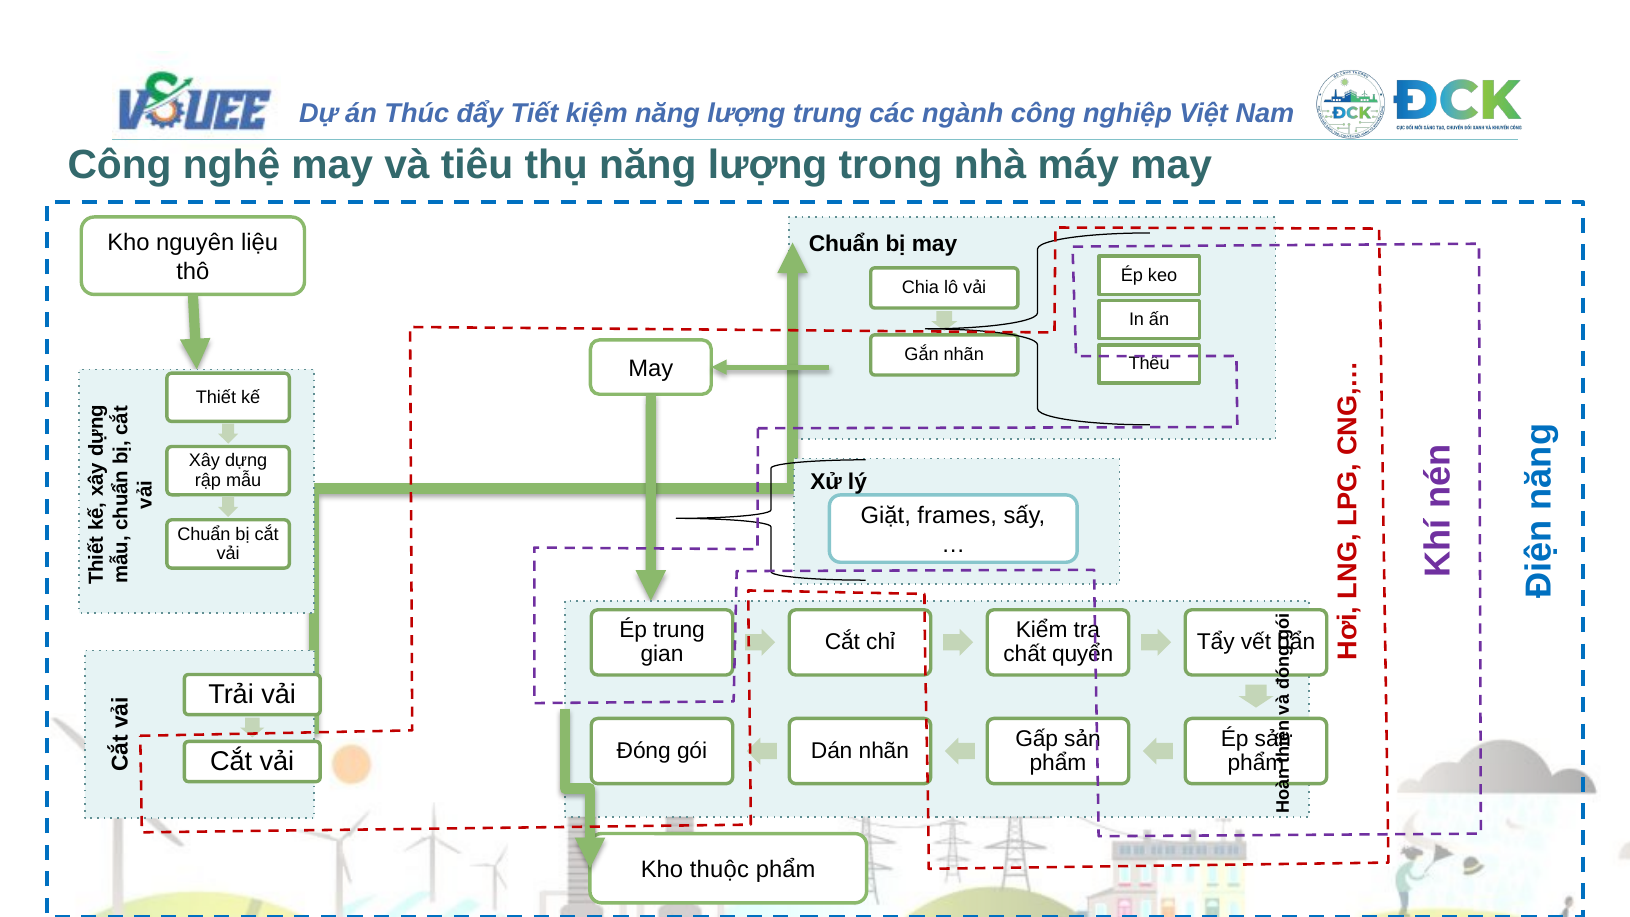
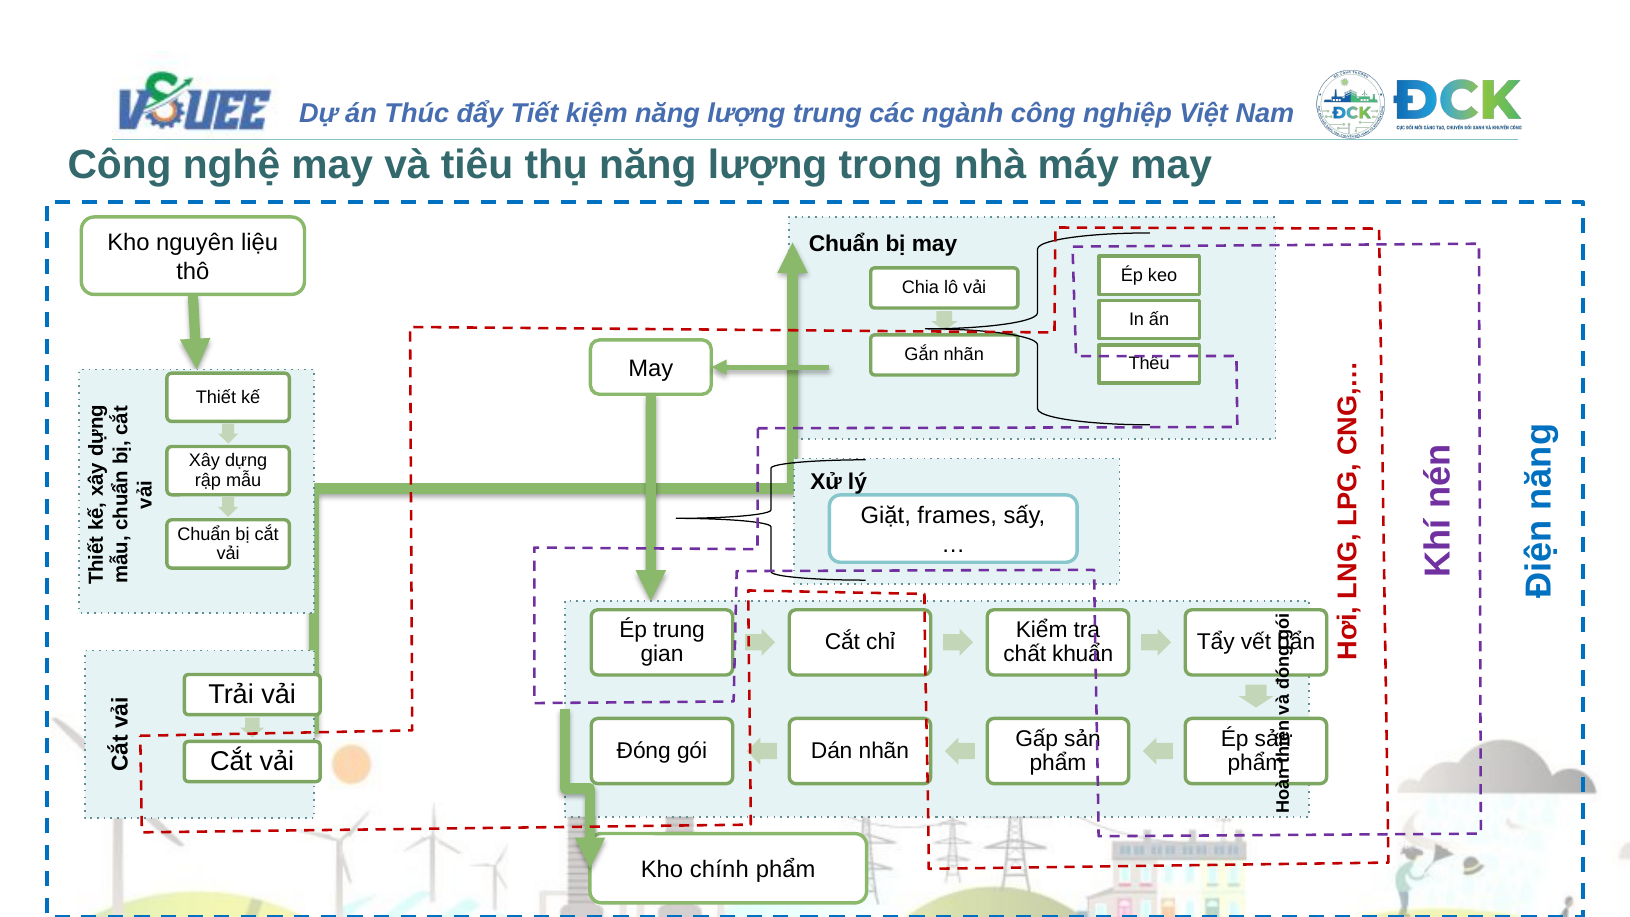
quyển: quyển -> khuẩn
thuộc: thuộc -> chính
